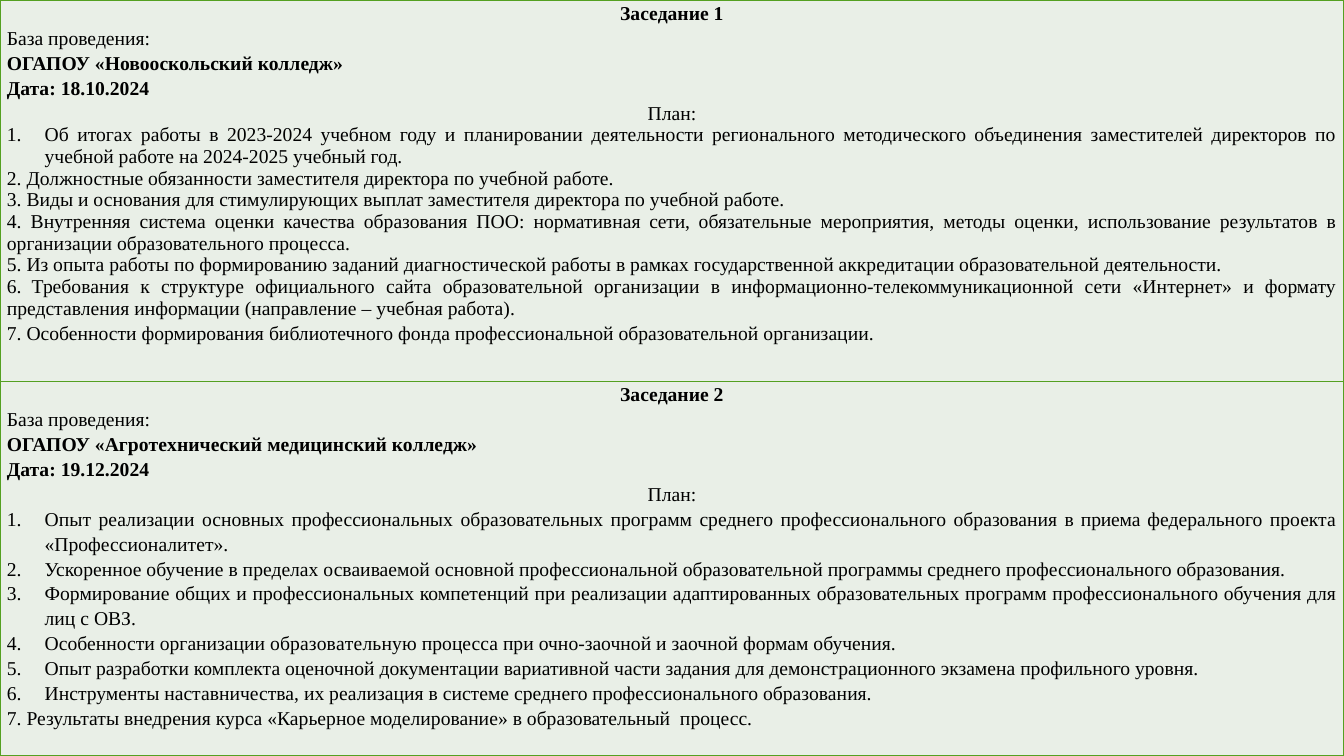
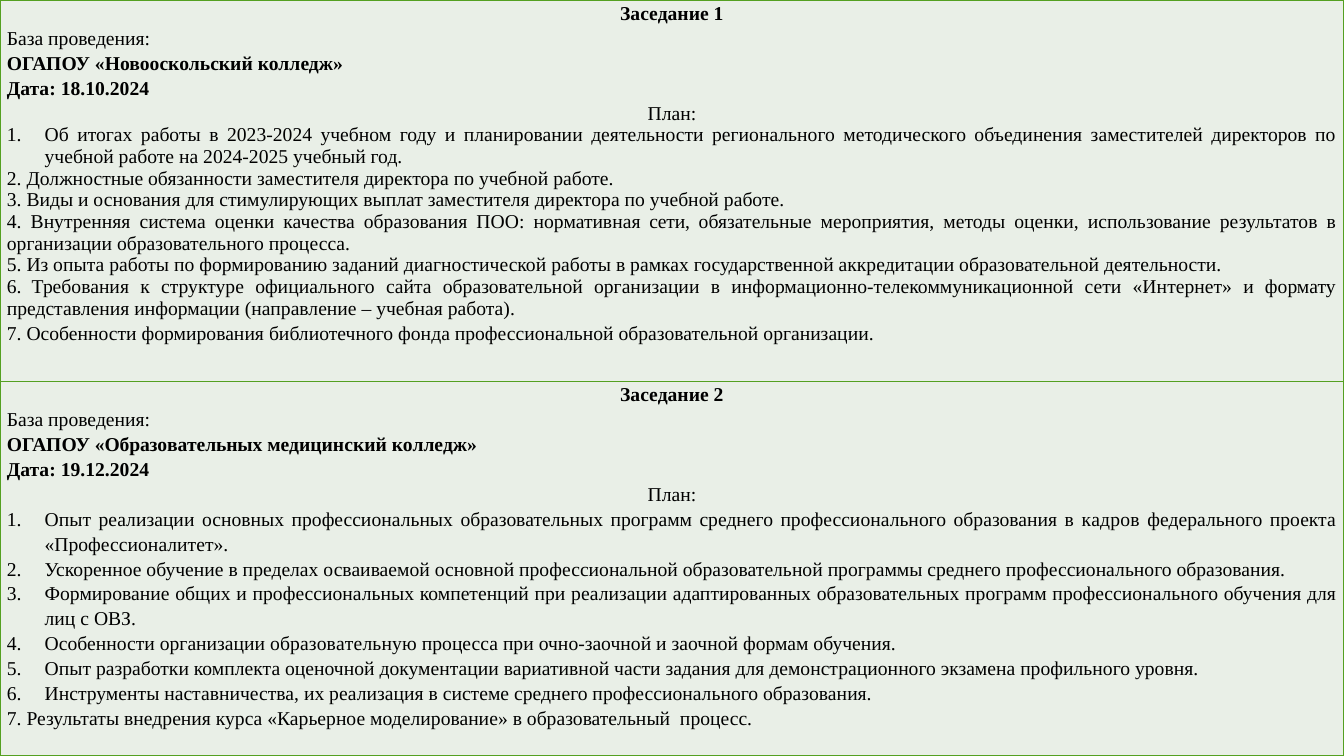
ОГАПОУ Агротехнический: Агротехнический -> Образовательных
приема: приема -> кадров
